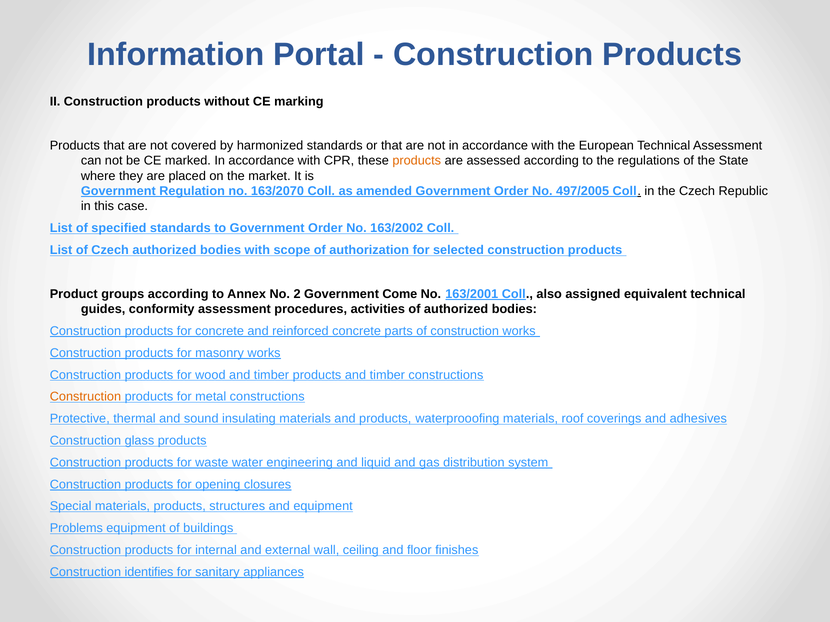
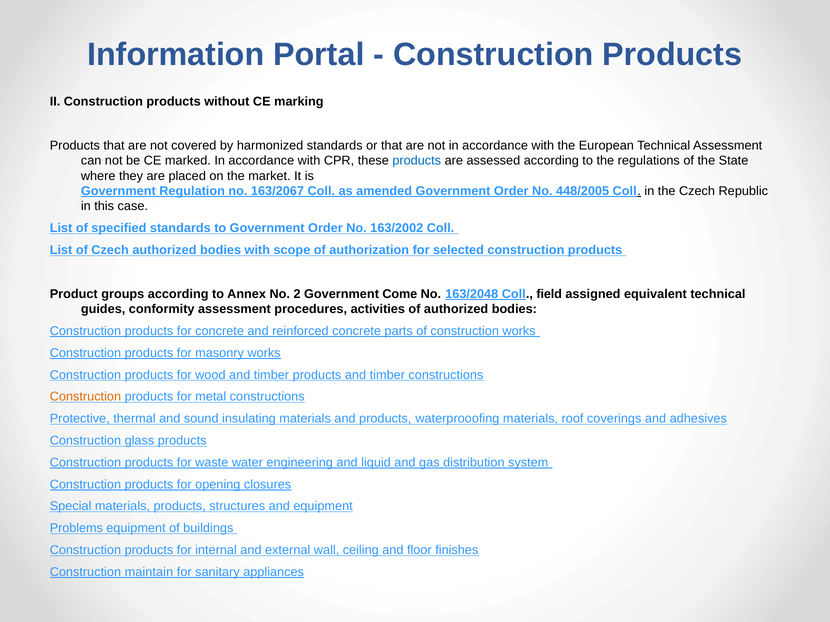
products at (417, 161) colour: orange -> blue
163/2070: 163/2070 -> 163/2067
497/2005: 497/2005 -> 448/2005
163/2001: 163/2001 -> 163/2048
also: also -> field
identifies: identifies -> maintain
